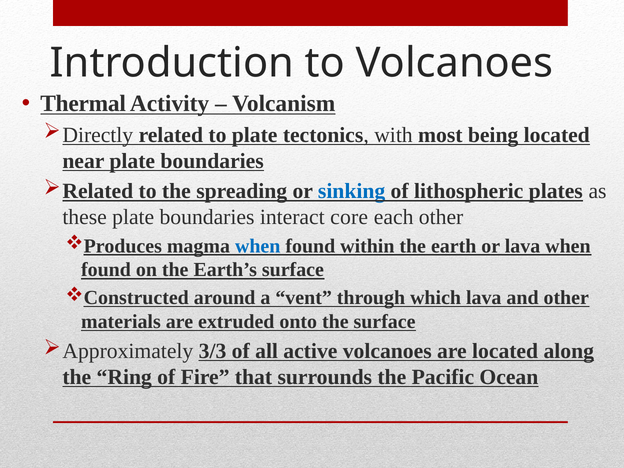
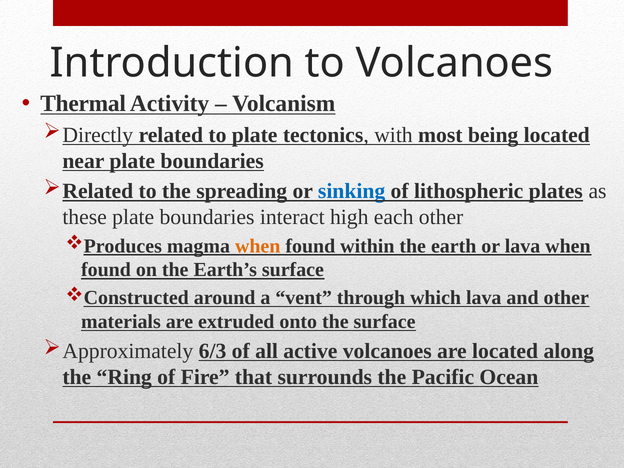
core: core -> high
when at (258, 246) colour: blue -> orange
3/3: 3/3 -> 6/3
